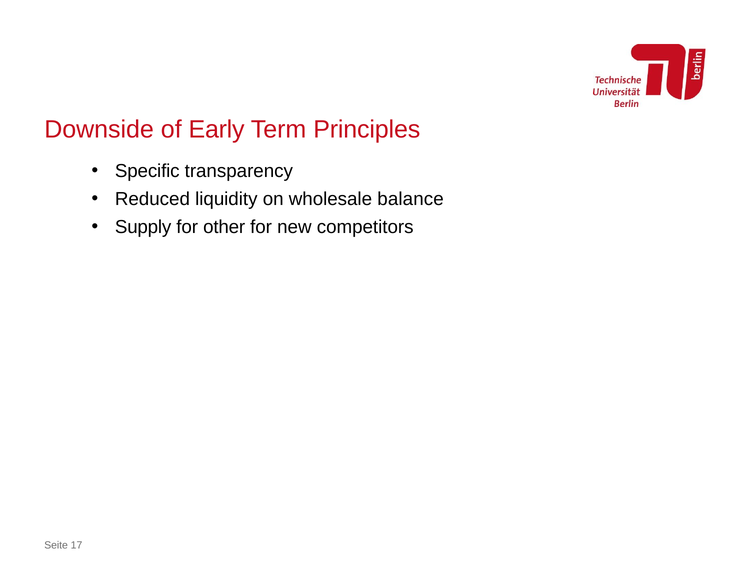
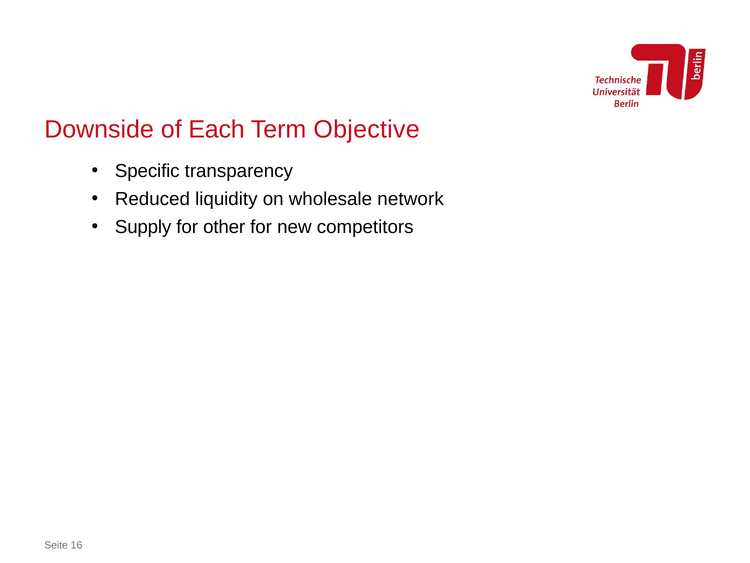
Early: Early -> Each
Principles: Principles -> Objective
balance: balance -> network
17: 17 -> 16
